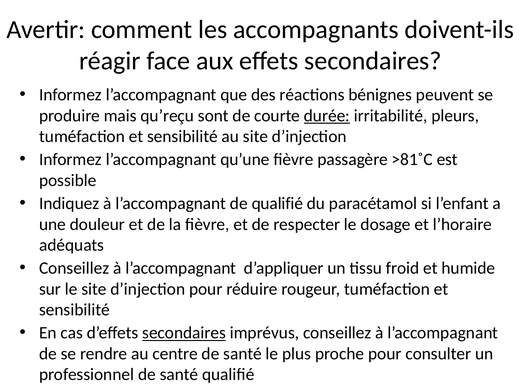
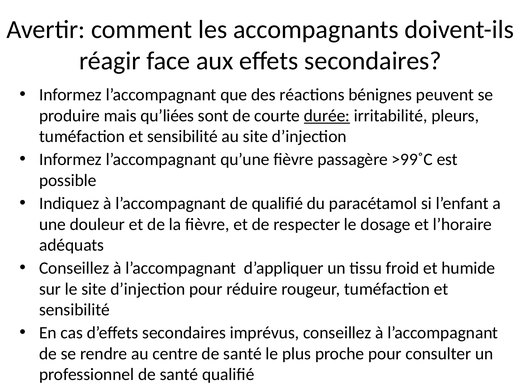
qu’reçu: qu’reçu -> qu’liées
>81˚C: >81˚C -> >99˚C
secondaires at (184, 333) underline: present -> none
